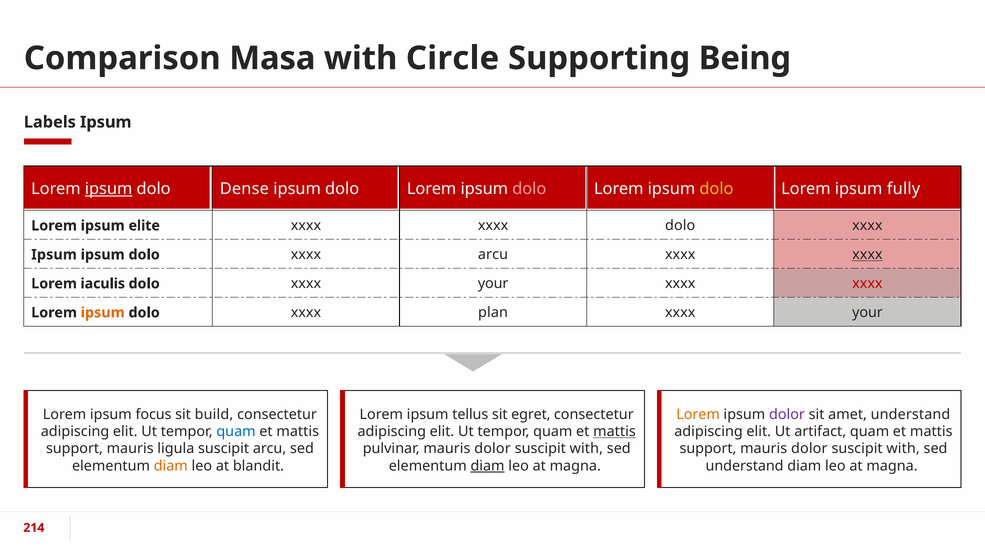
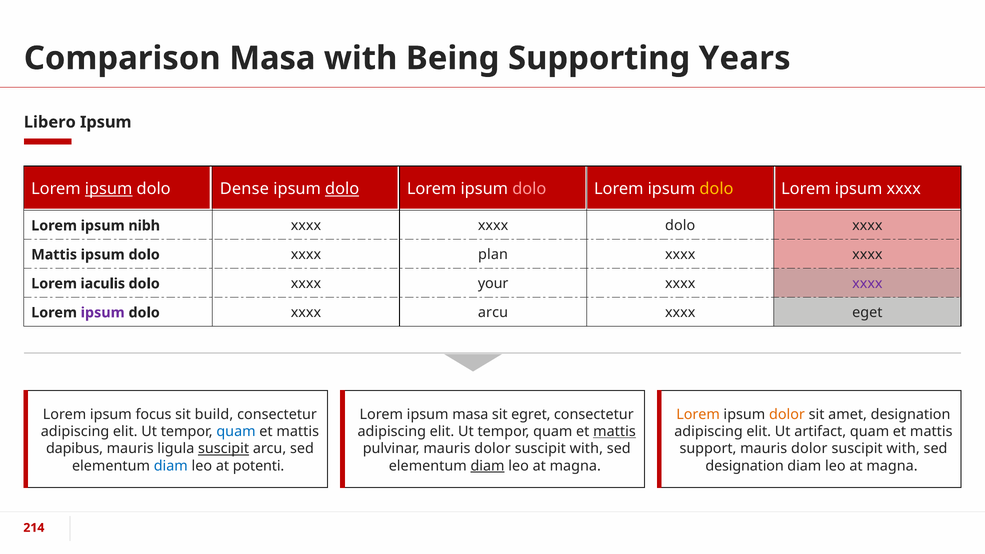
Circle: Circle -> Being
Being: Being -> Years
Labels: Labels -> Libero
dolo at (342, 189) underline: none -> present
ipsum fully: fully -> xxxx
elite: elite -> nibh
Ipsum at (54, 255): Ipsum -> Mattis
xxxx arcu: arcu -> plan
xxxx at (867, 255) underline: present -> none
xxxx at (867, 284) colour: red -> purple
ipsum at (103, 313) colour: orange -> purple
xxxx plan: plan -> arcu
your at (867, 313): your -> eget
ipsum tellus: tellus -> masa
dolor at (787, 414) colour: purple -> orange
amet understand: understand -> designation
support at (74, 449): support -> dapibus
suscipit at (224, 449) underline: none -> present
diam at (171, 466) colour: orange -> blue
blandit: blandit -> potenti
understand at (745, 466): understand -> designation
